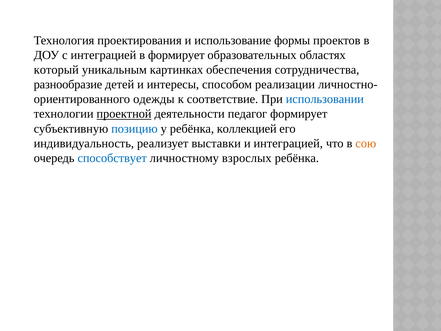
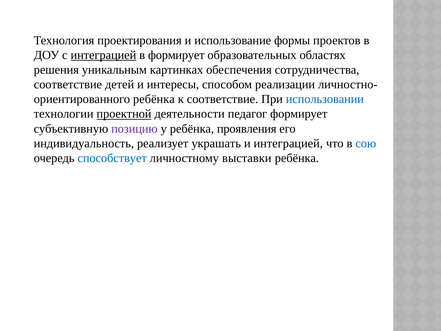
интеграцией at (103, 55) underline: none -> present
который: который -> решения
разнообразие at (68, 84): разнообразие -> соответствие
одежды at (154, 99): одежды -> ребёнка
позицию colour: blue -> purple
коллекцией: коллекцией -> проявления
выставки: выставки -> украшать
сою colour: orange -> blue
взрослых: взрослых -> выставки
